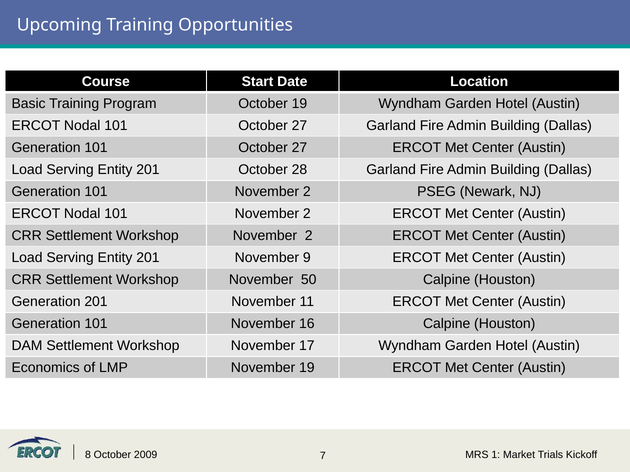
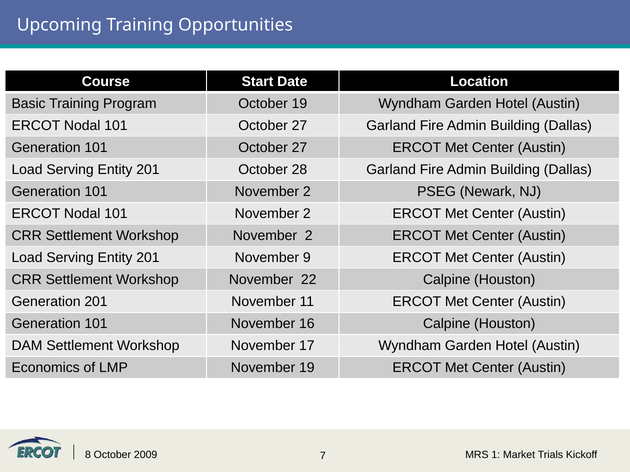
50: 50 -> 22
